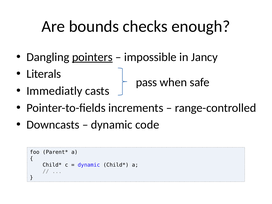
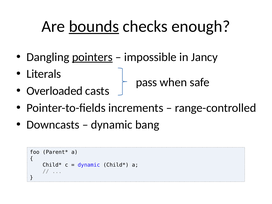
bounds underline: none -> present
Immediatly: Immediatly -> Overloaded
code: code -> bang
